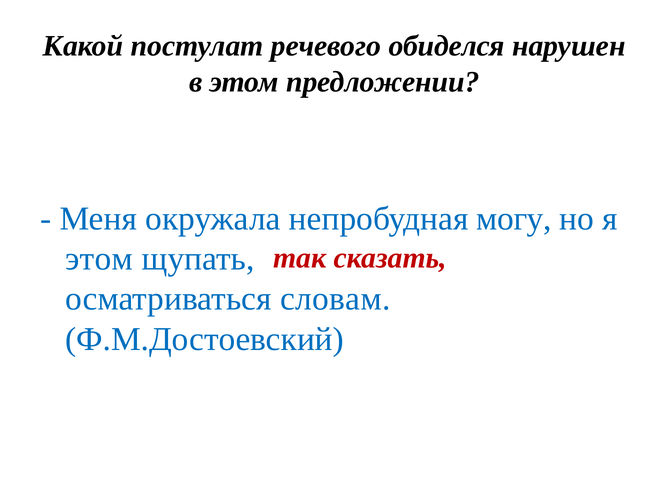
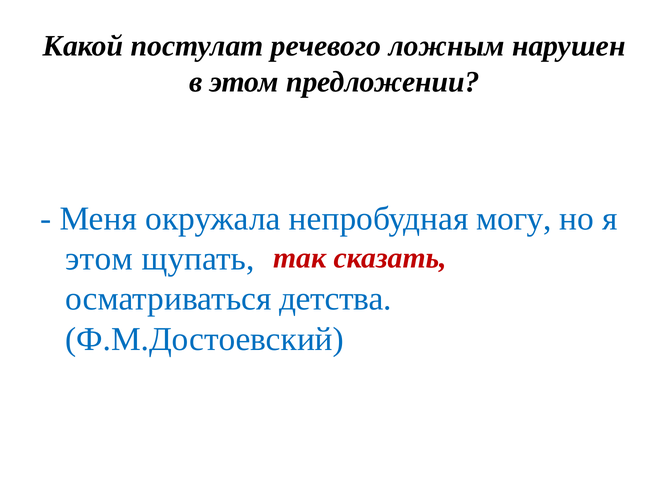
обиделся: обиделся -> ложным
словам: словам -> детства
